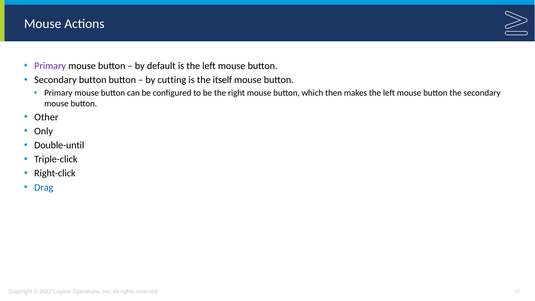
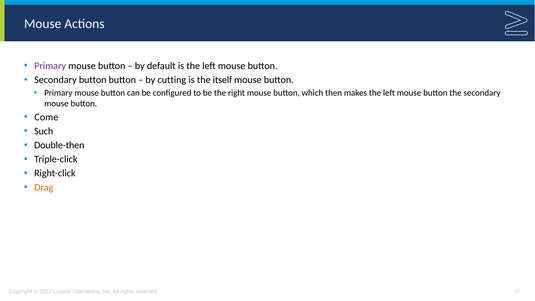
Other: Other -> Come
Only: Only -> Such
Double-until: Double-until -> Double-then
Drag colour: blue -> orange
